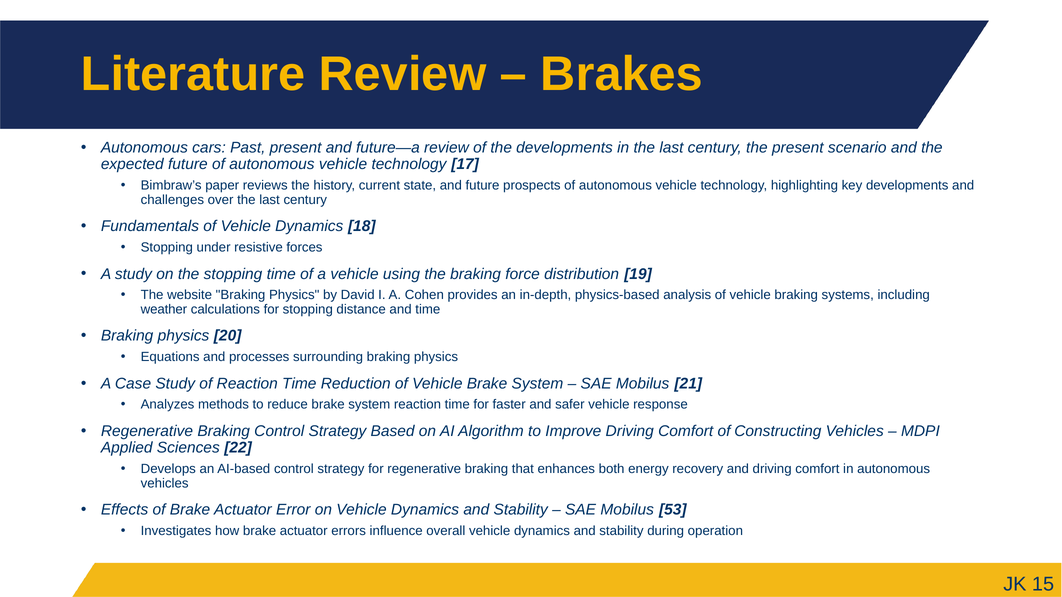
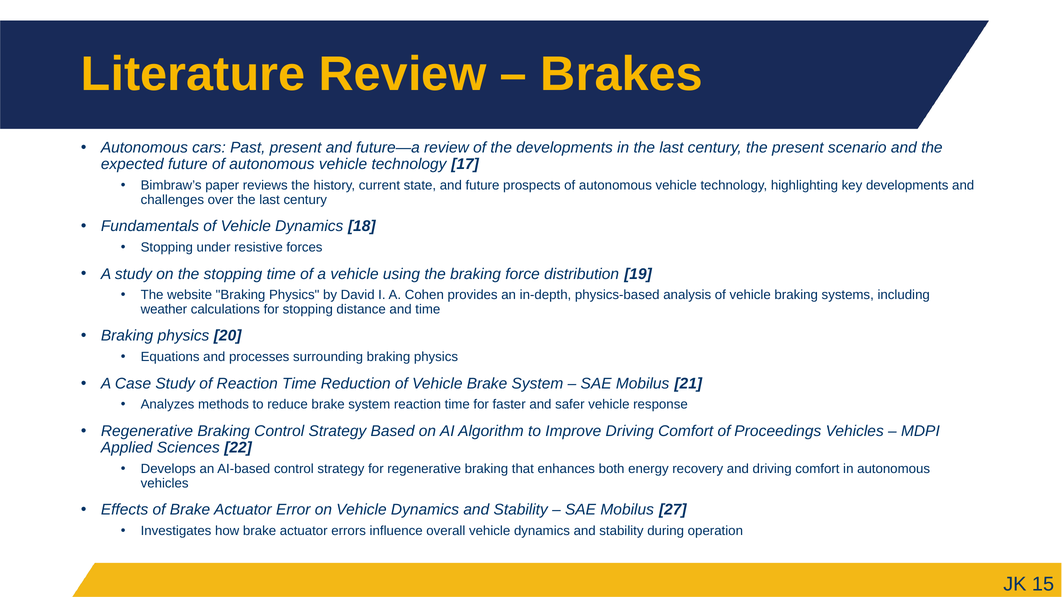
Constructing: Constructing -> Proceedings
53: 53 -> 27
